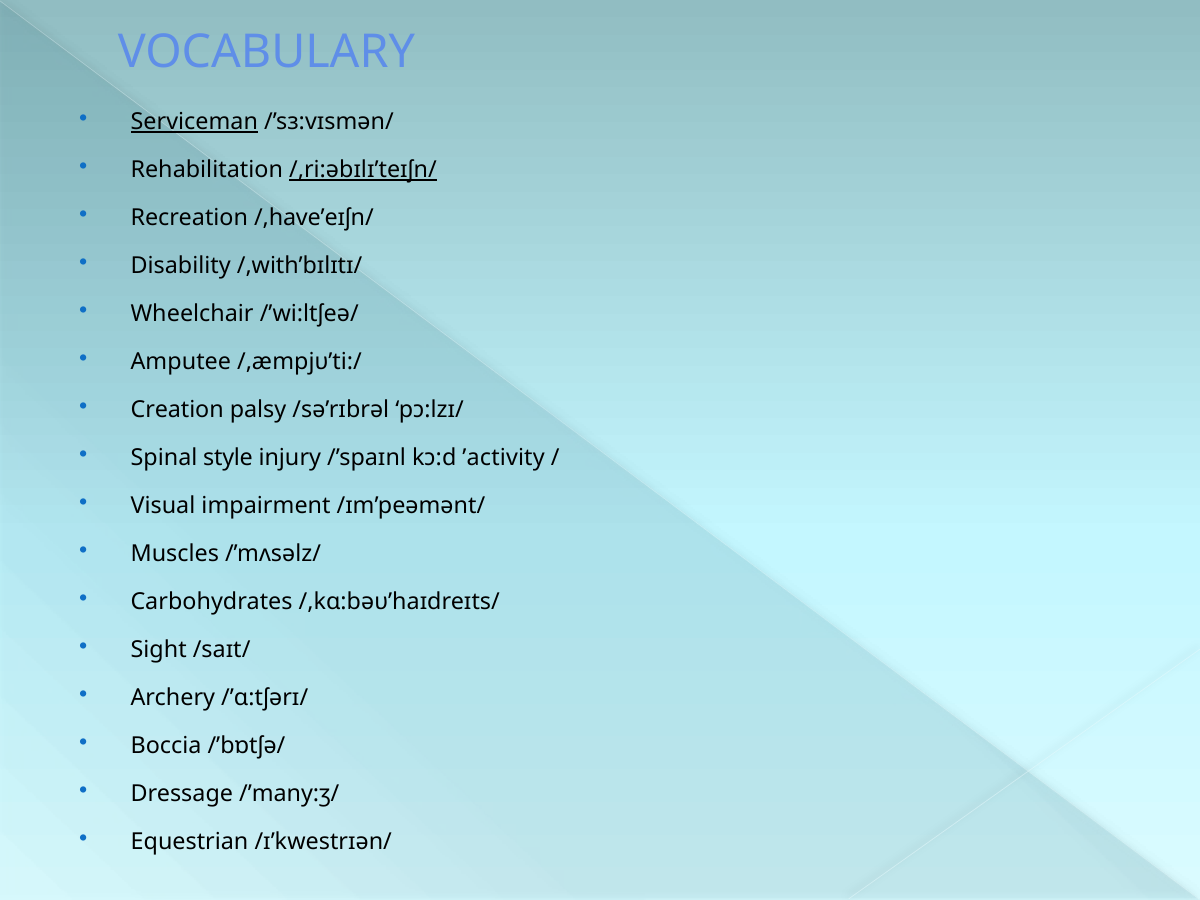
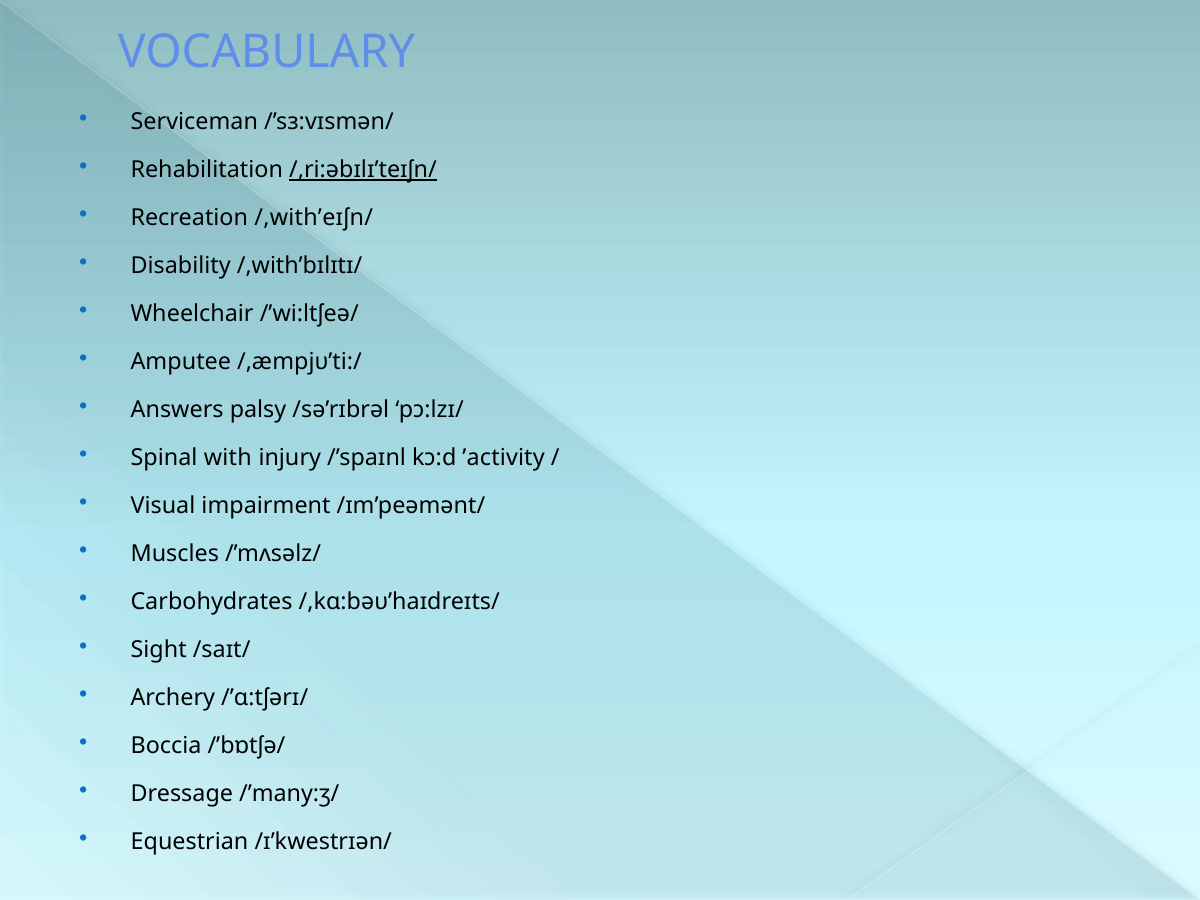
Serviceman underline: present -> none
/,have’eɪʃn/: /,have’eɪʃn/ -> /,with’eɪʃn/
Creation: Creation -> Answers
style: style -> with
